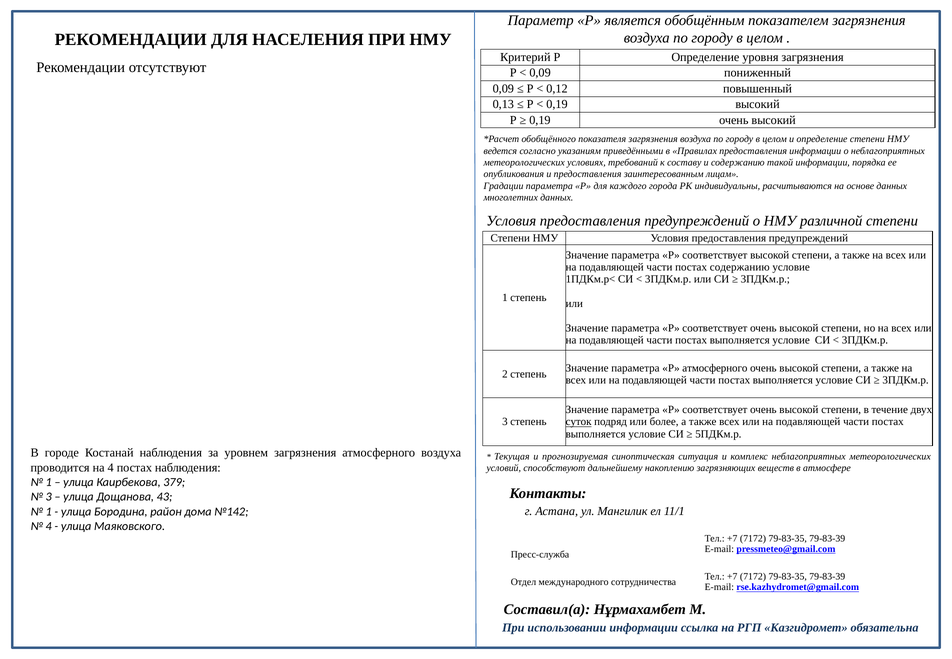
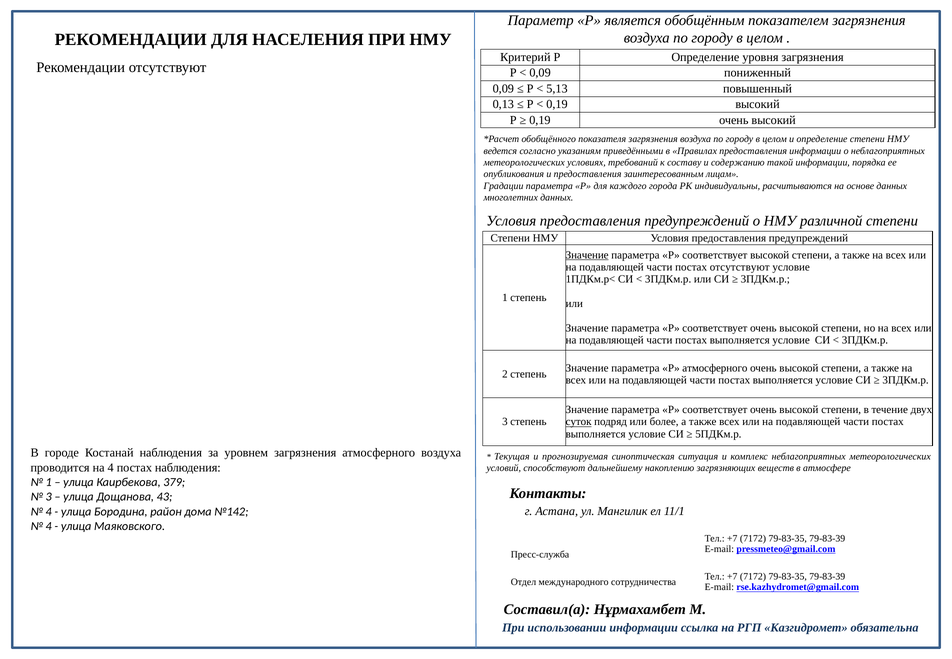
0,12: 0,12 -> 5,13
Значение at (587, 255) underline: none -> present
постах содержанию: содержанию -> отсутствуют
1 at (49, 512): 1 -> 4
